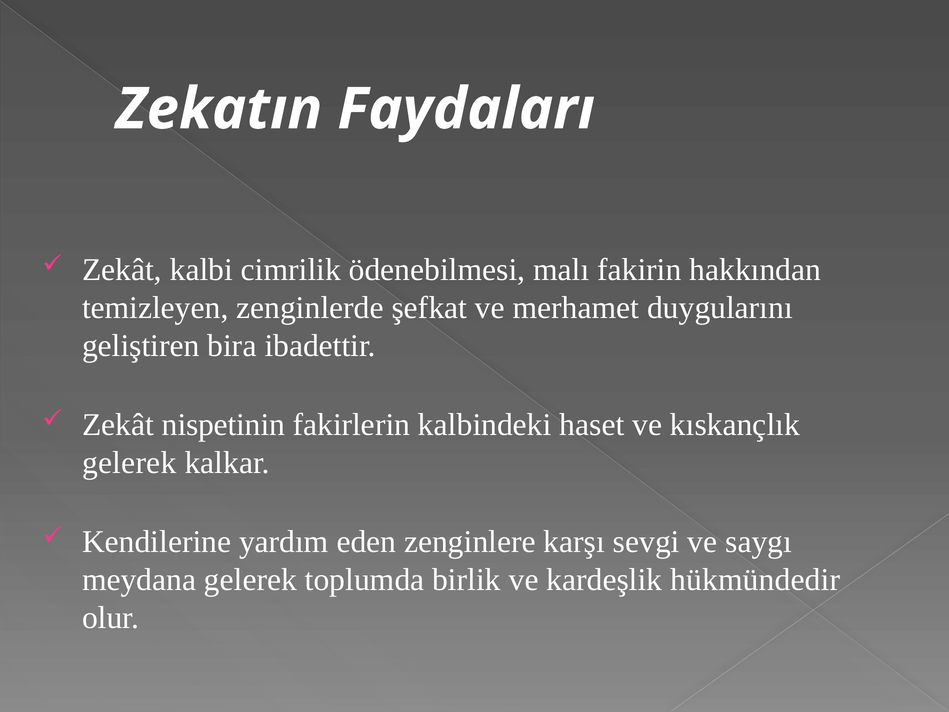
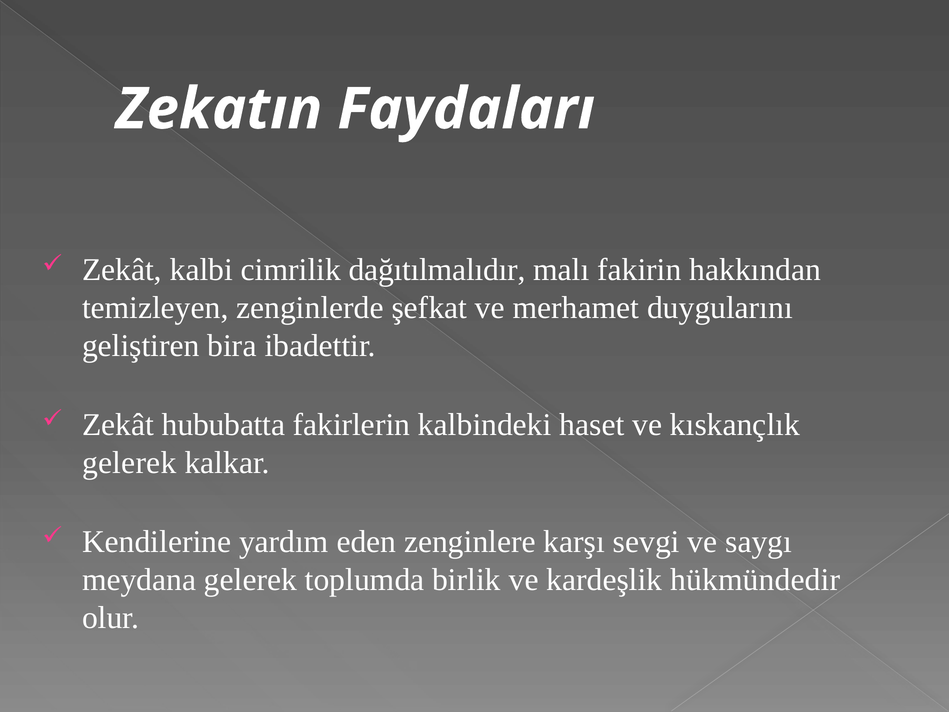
ödenebilmesi: ödenebilmesi -> dağıtılmalıdır
nispetinin: nispetinin -> hububatta
